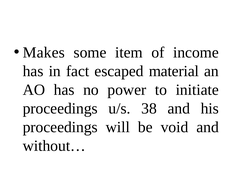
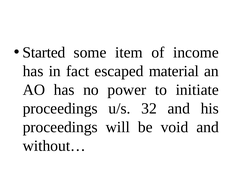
Makes: Makes -> Started
38: 38 -> 32
